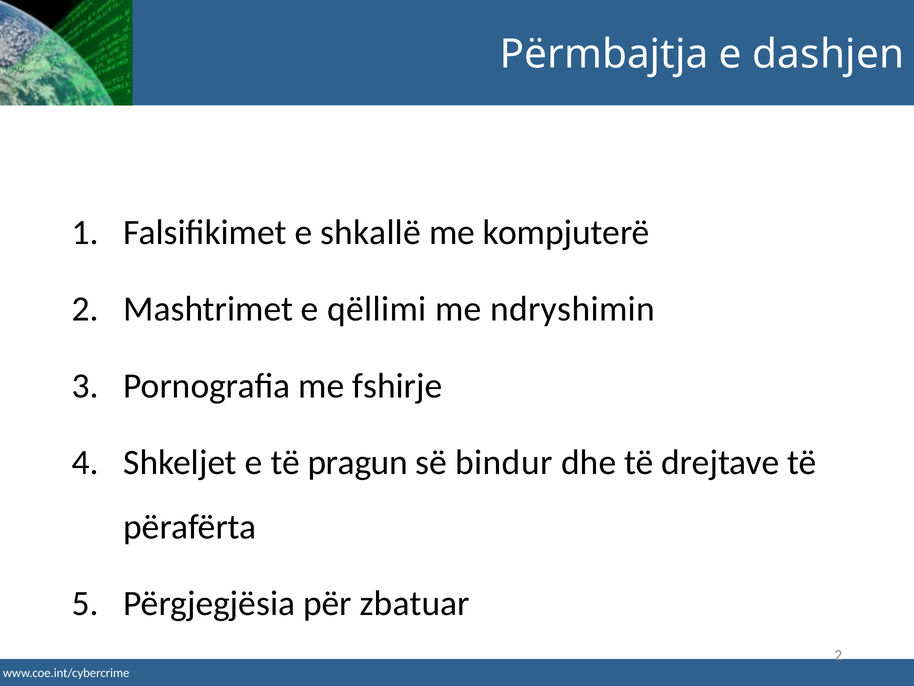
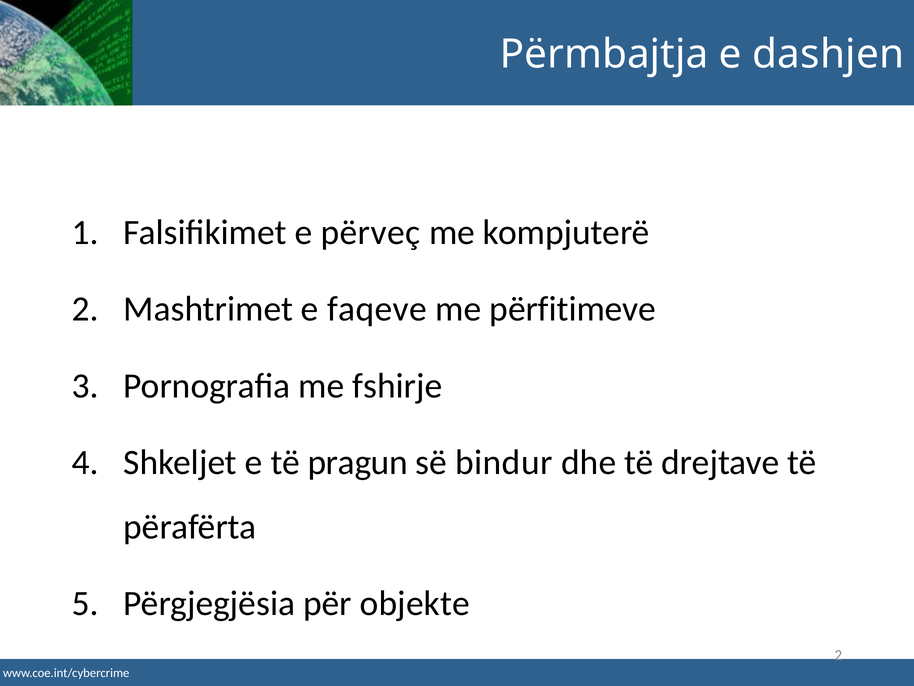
shkallë: shkallë -> përveç
qëllimi: qëllimi -> faqeve
ndryshimin: ndryshimin -> përfitimeve
zbatuar: zbatuar -> objekte
